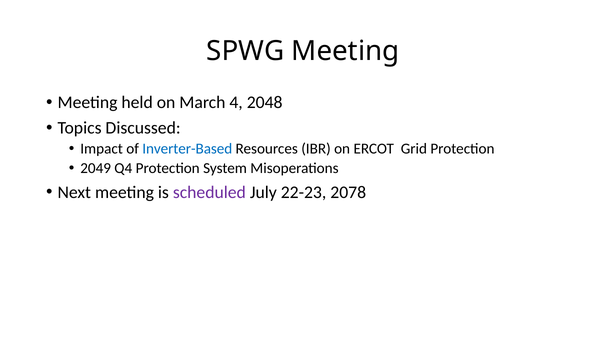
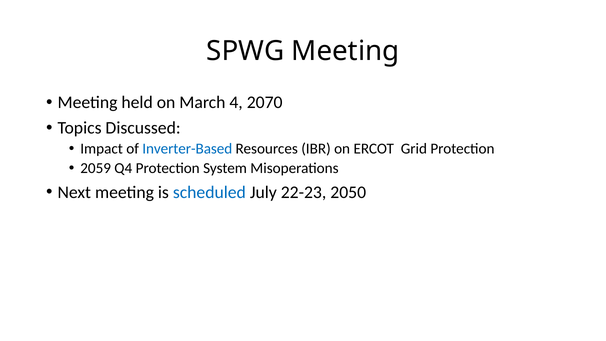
2048: 2048 -> 2070
2049: 2049 -> 2059
scheduled colour: purple -> blue
2078: 2078 -> 2050
